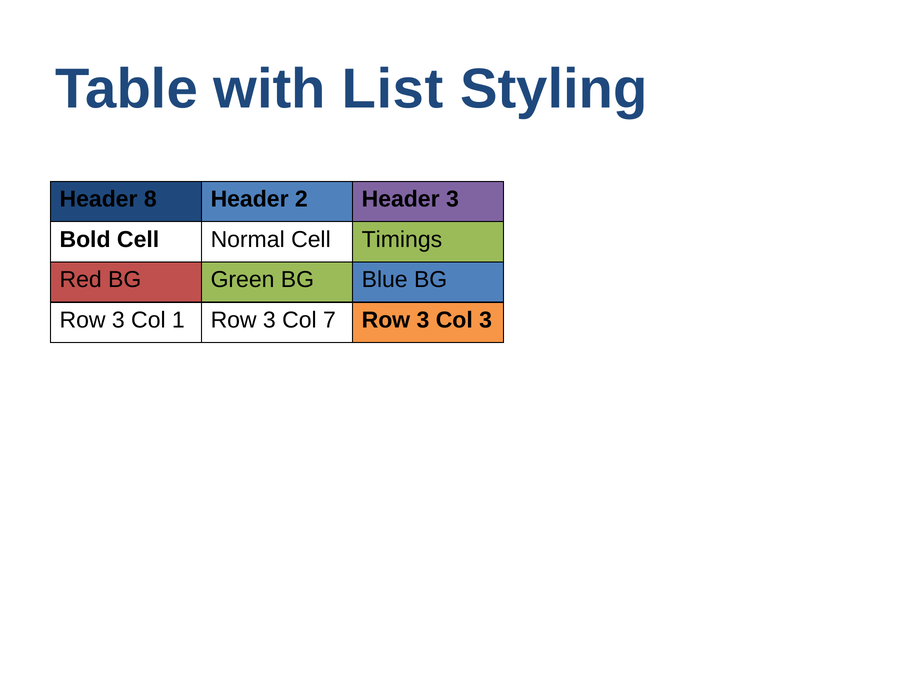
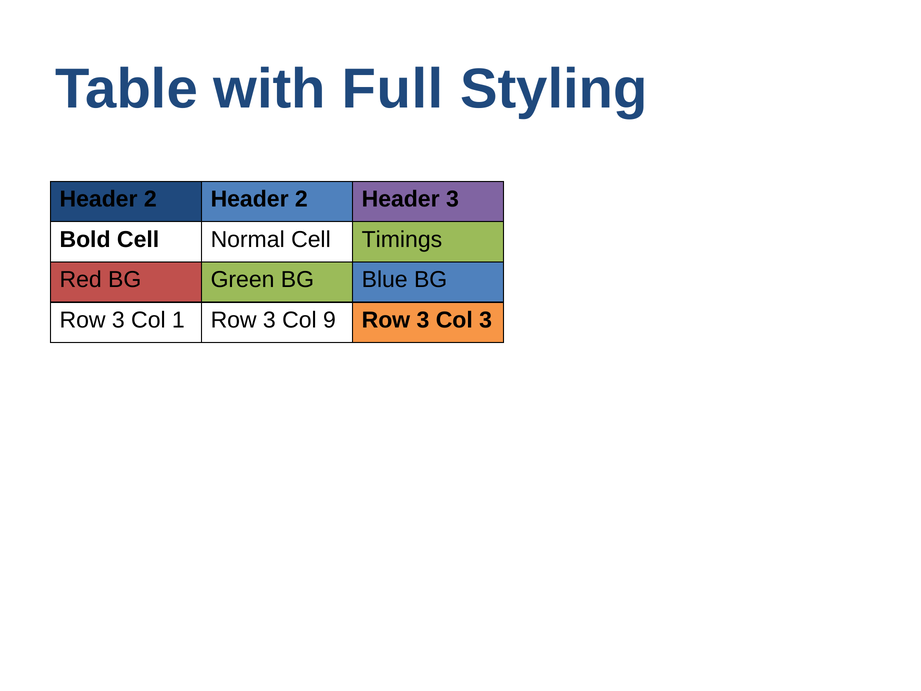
List: List -> Full
8 at (150, 199): 8 -> 2
7: 7 -> 9
